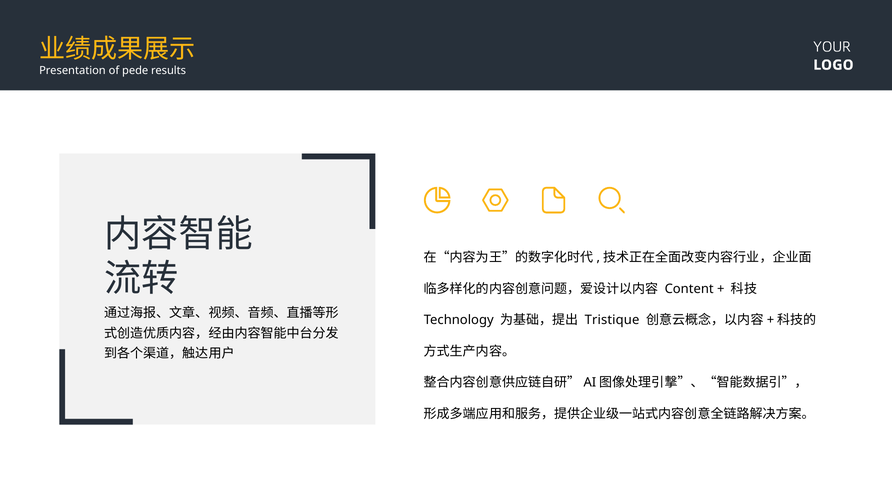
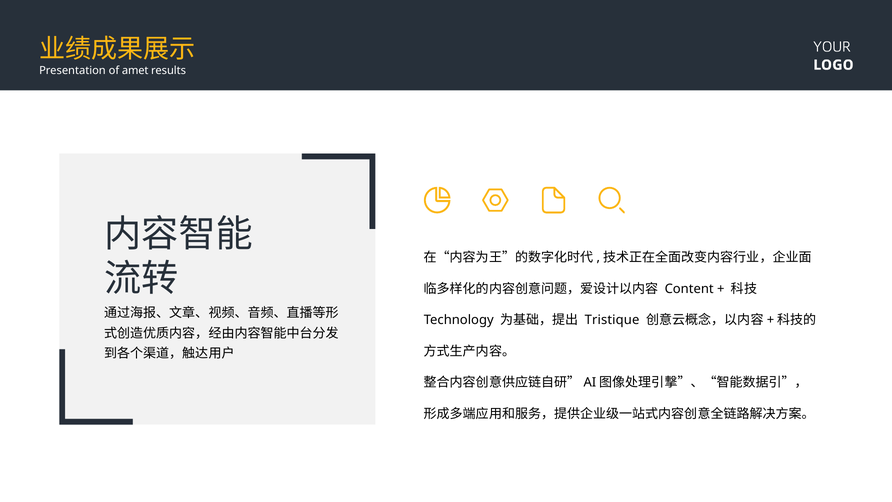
pede: pede -> amet
